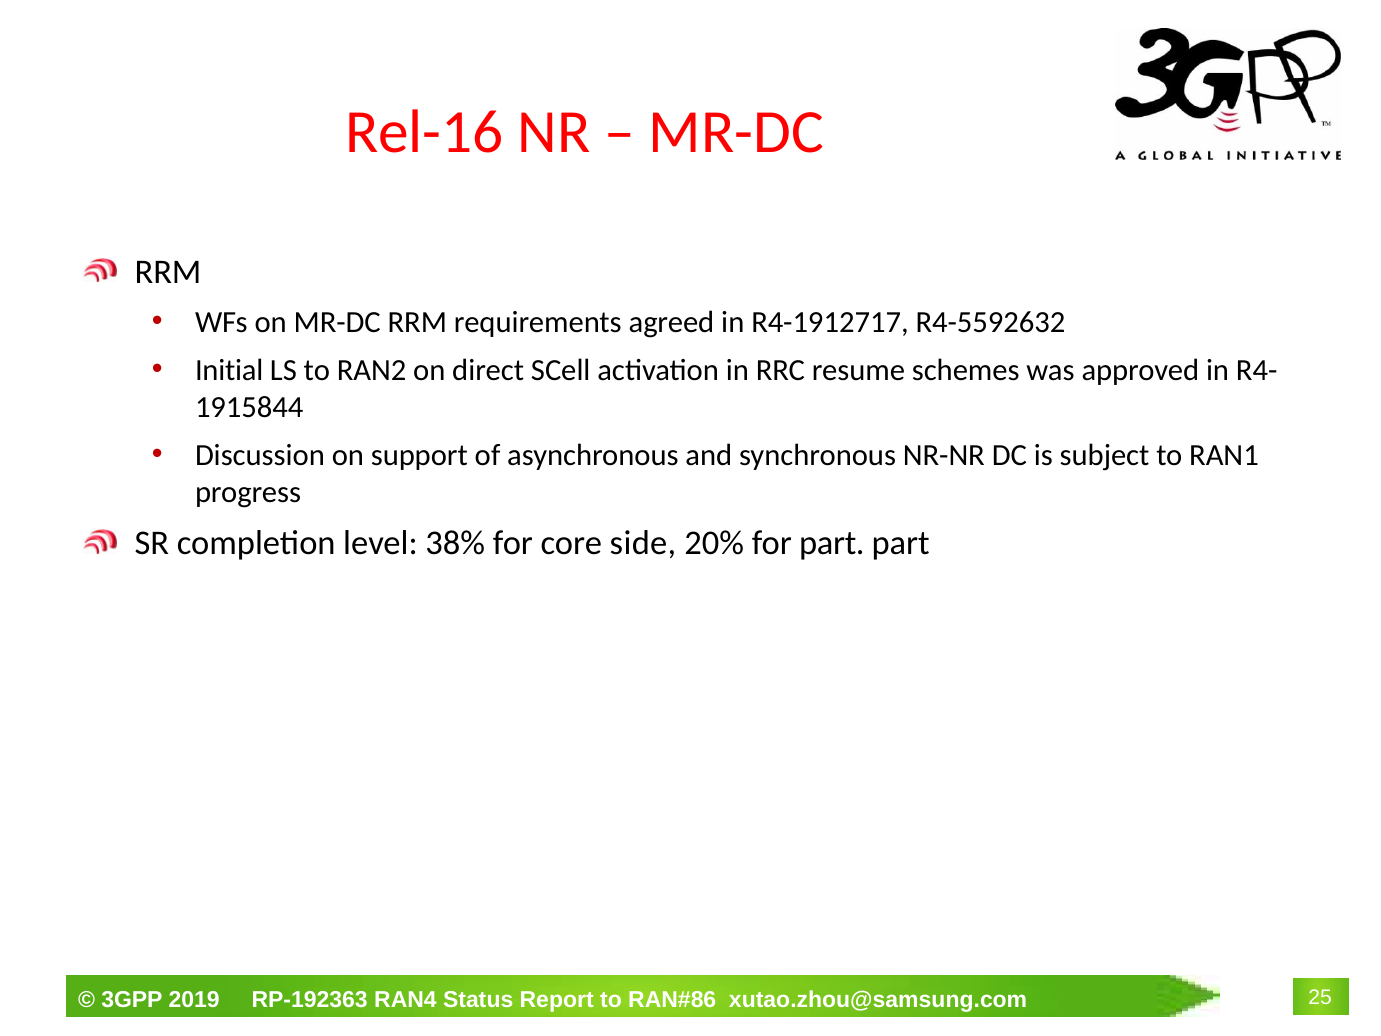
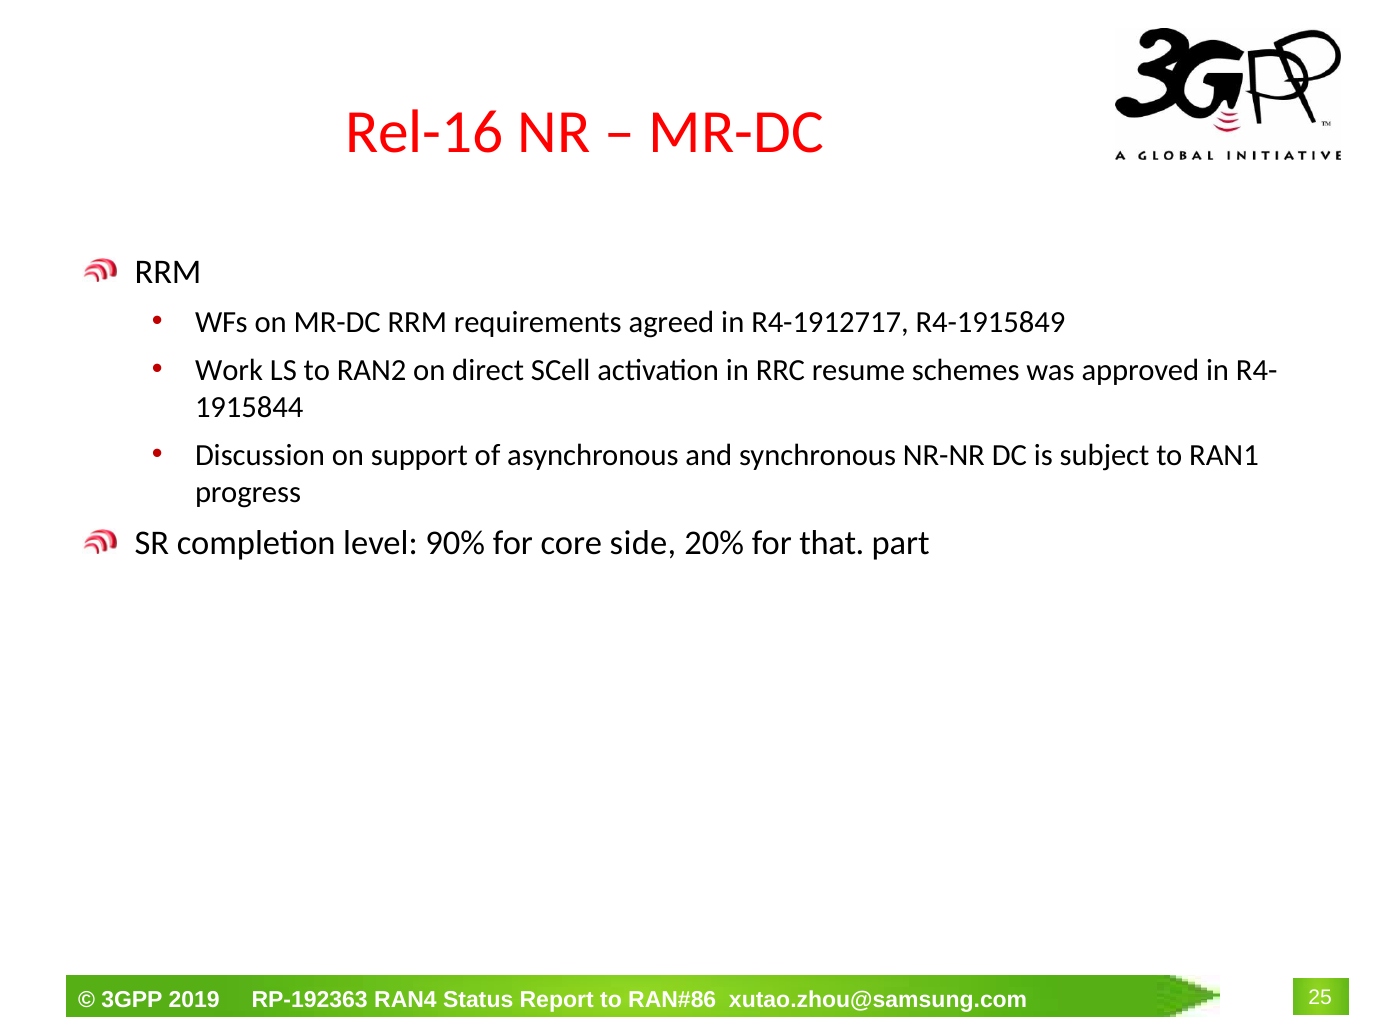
R4-5592632: R4-5592632 -> R4-1915849
Initial: Initial -> Work
38%: 38% -> 90%
for part: part -> that
